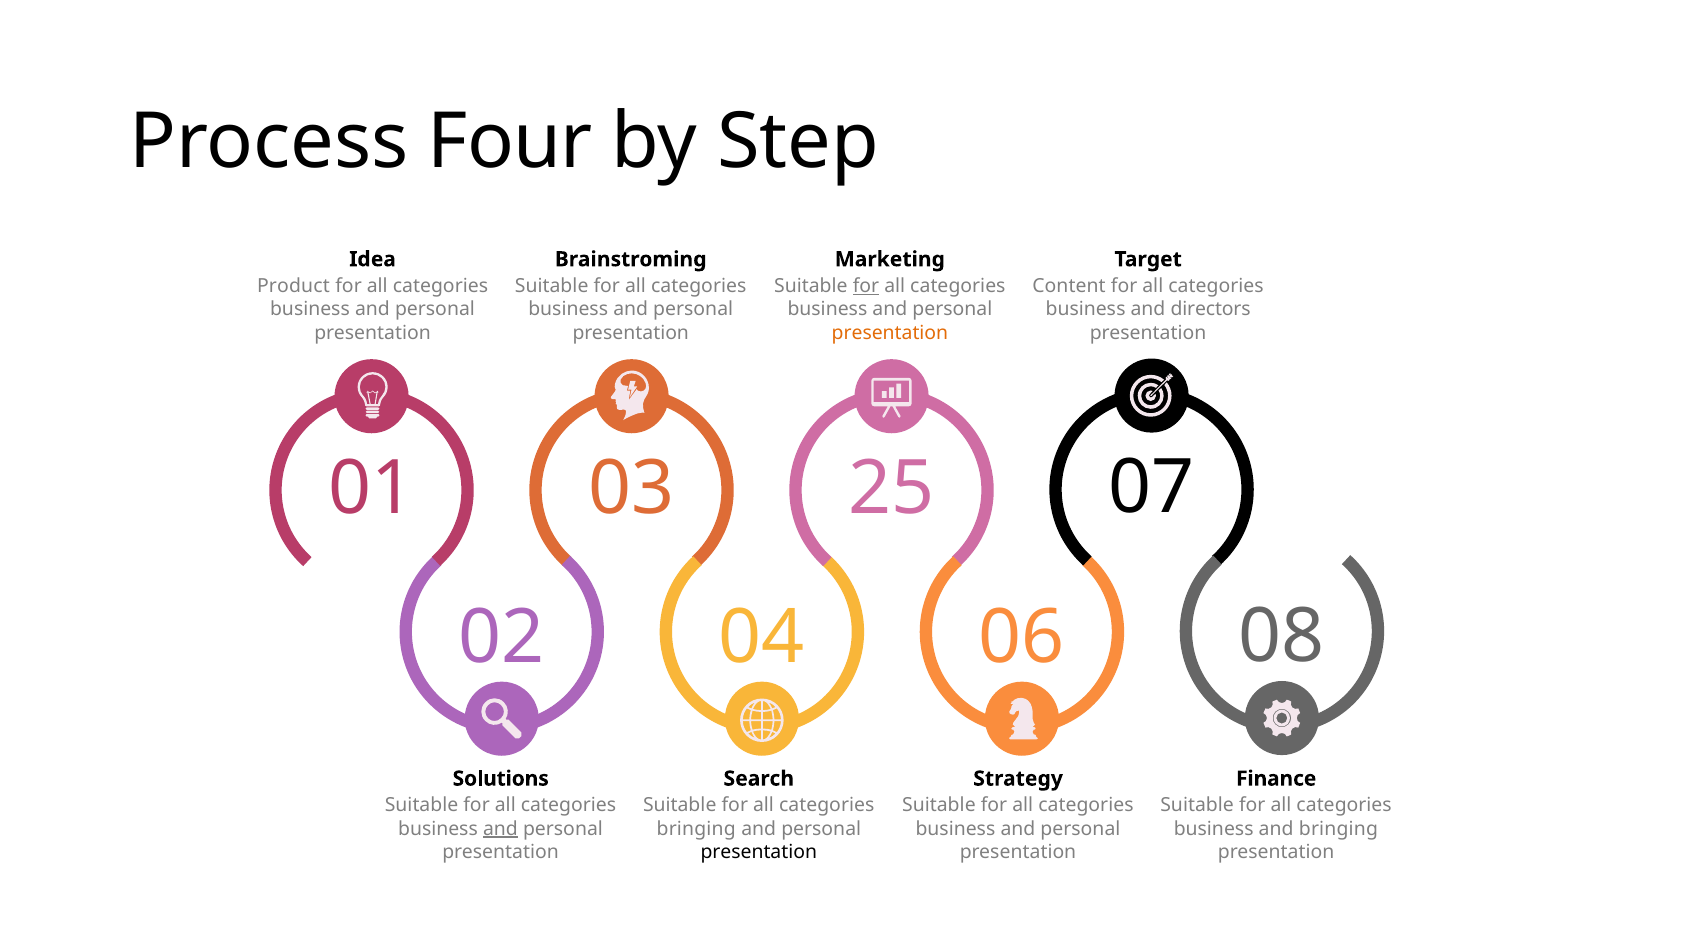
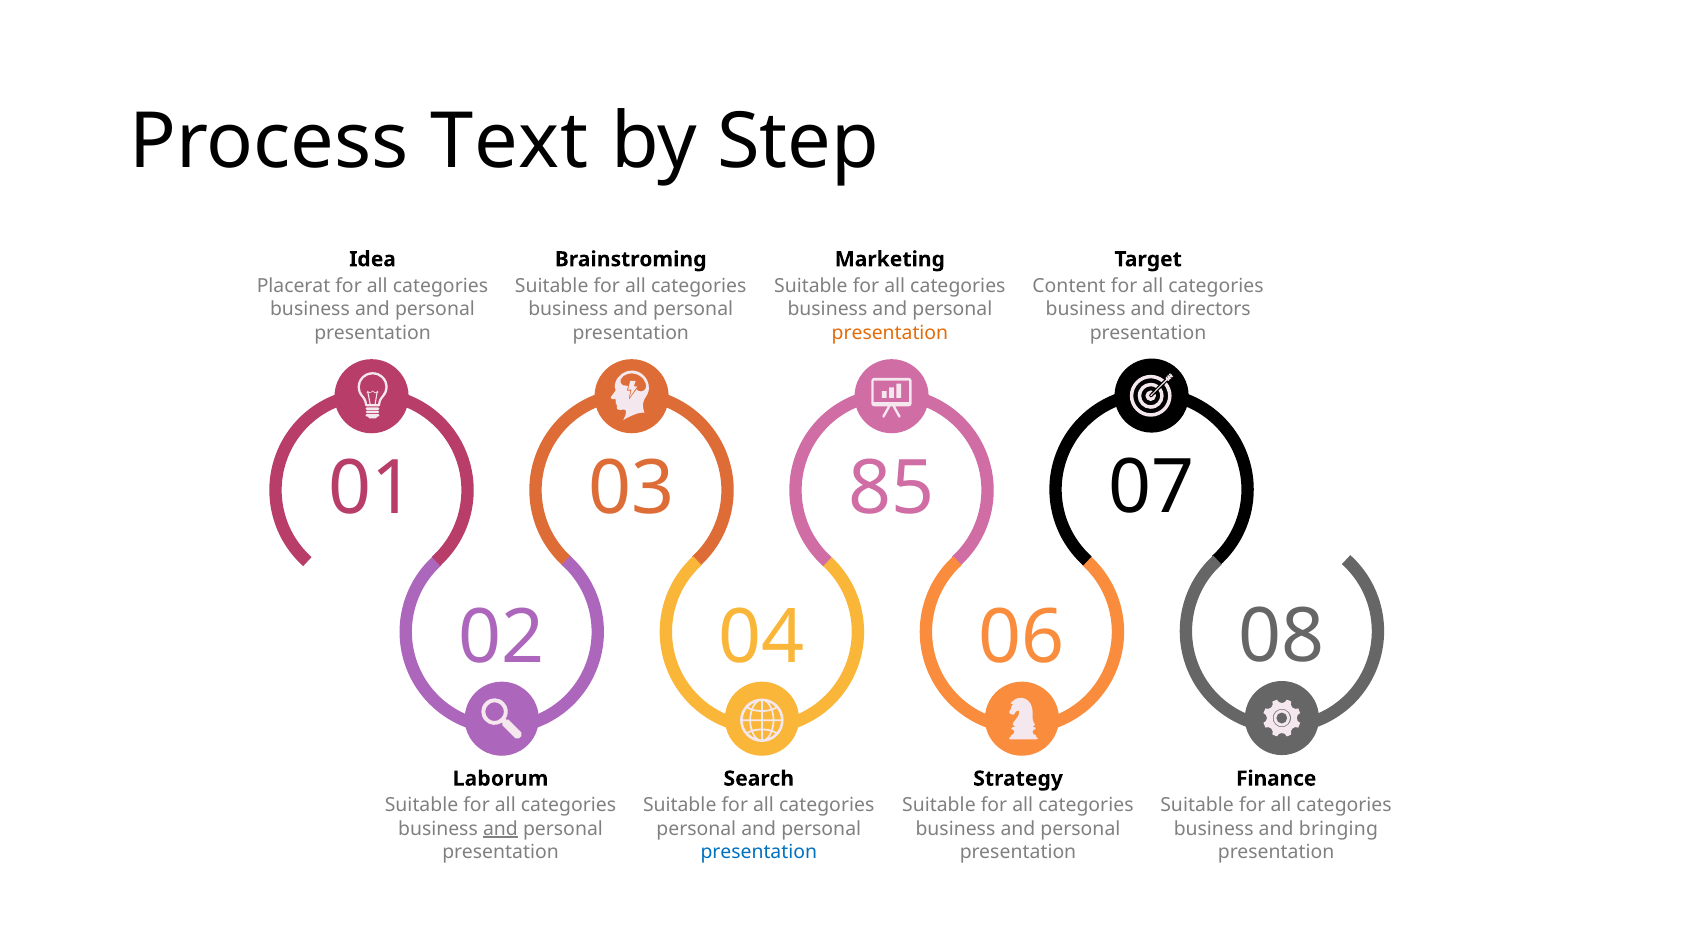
Four: Four -> Text
Product: Product -> Placerat
for at (866, 286) underline: present -> none
25: 25 -> 85
Solutions: Solutions -> Laborum
bringing at (696, 829): bringing -> personal
presentation at (759, 852) colour: black -> blue
